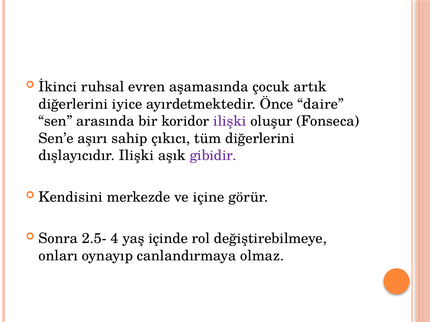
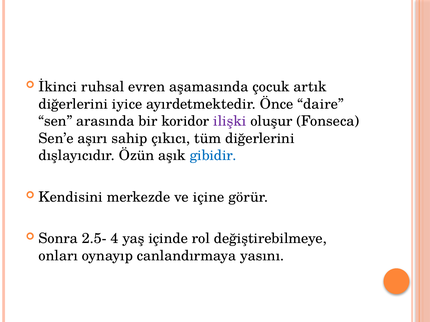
dışlayıcıdır Ilişki: Ilişki -> Özün
gibidir colour: purple -> blue
olmaz: olmaz -> yasını
